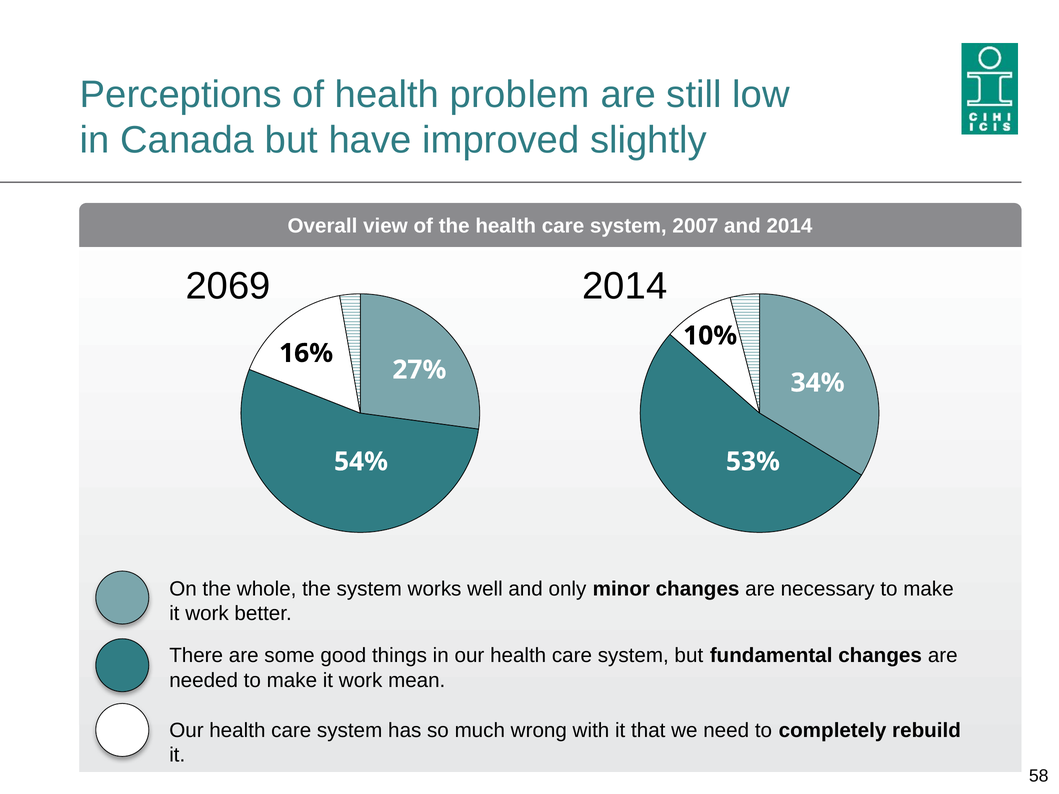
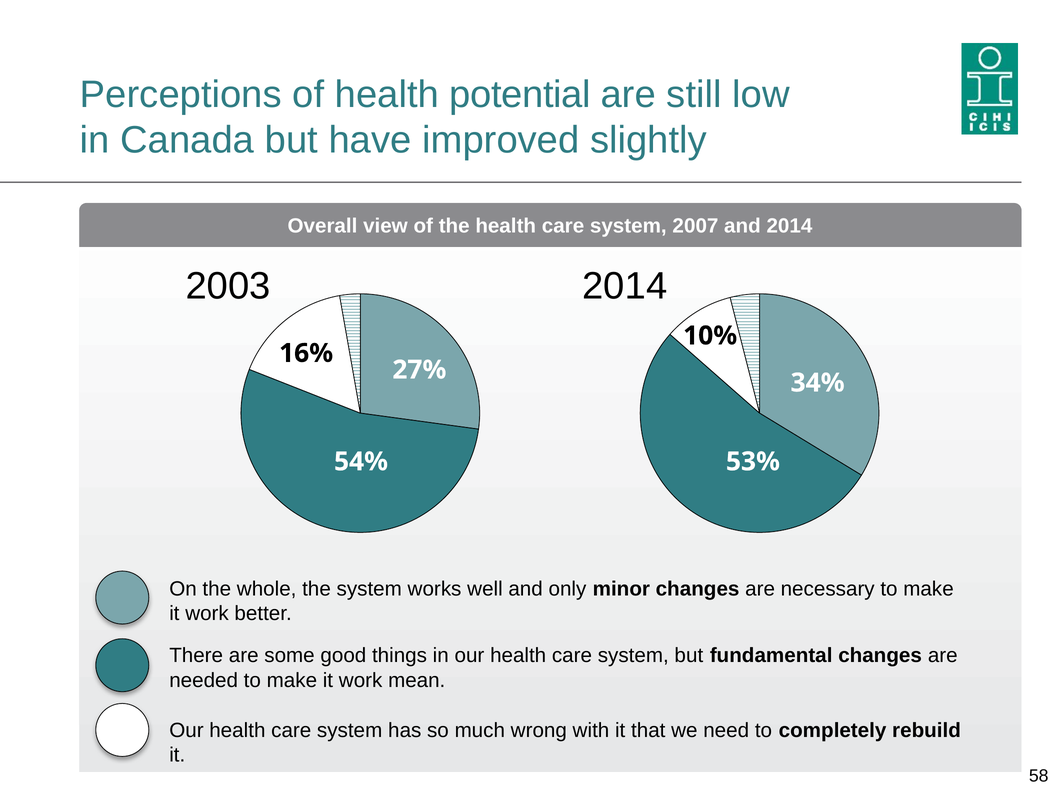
problem: problem -> potential
2069: 2069 -> 2003
